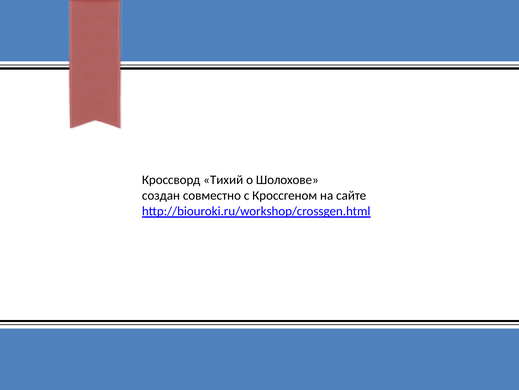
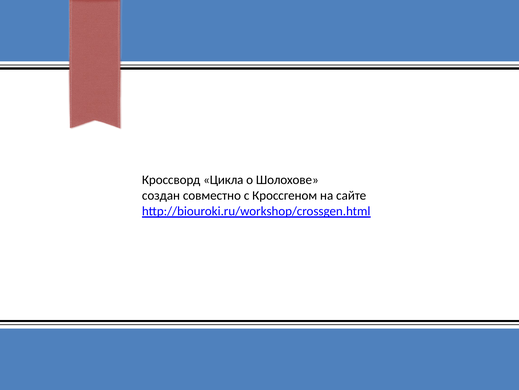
Тихий: Тихий -> Цикла
